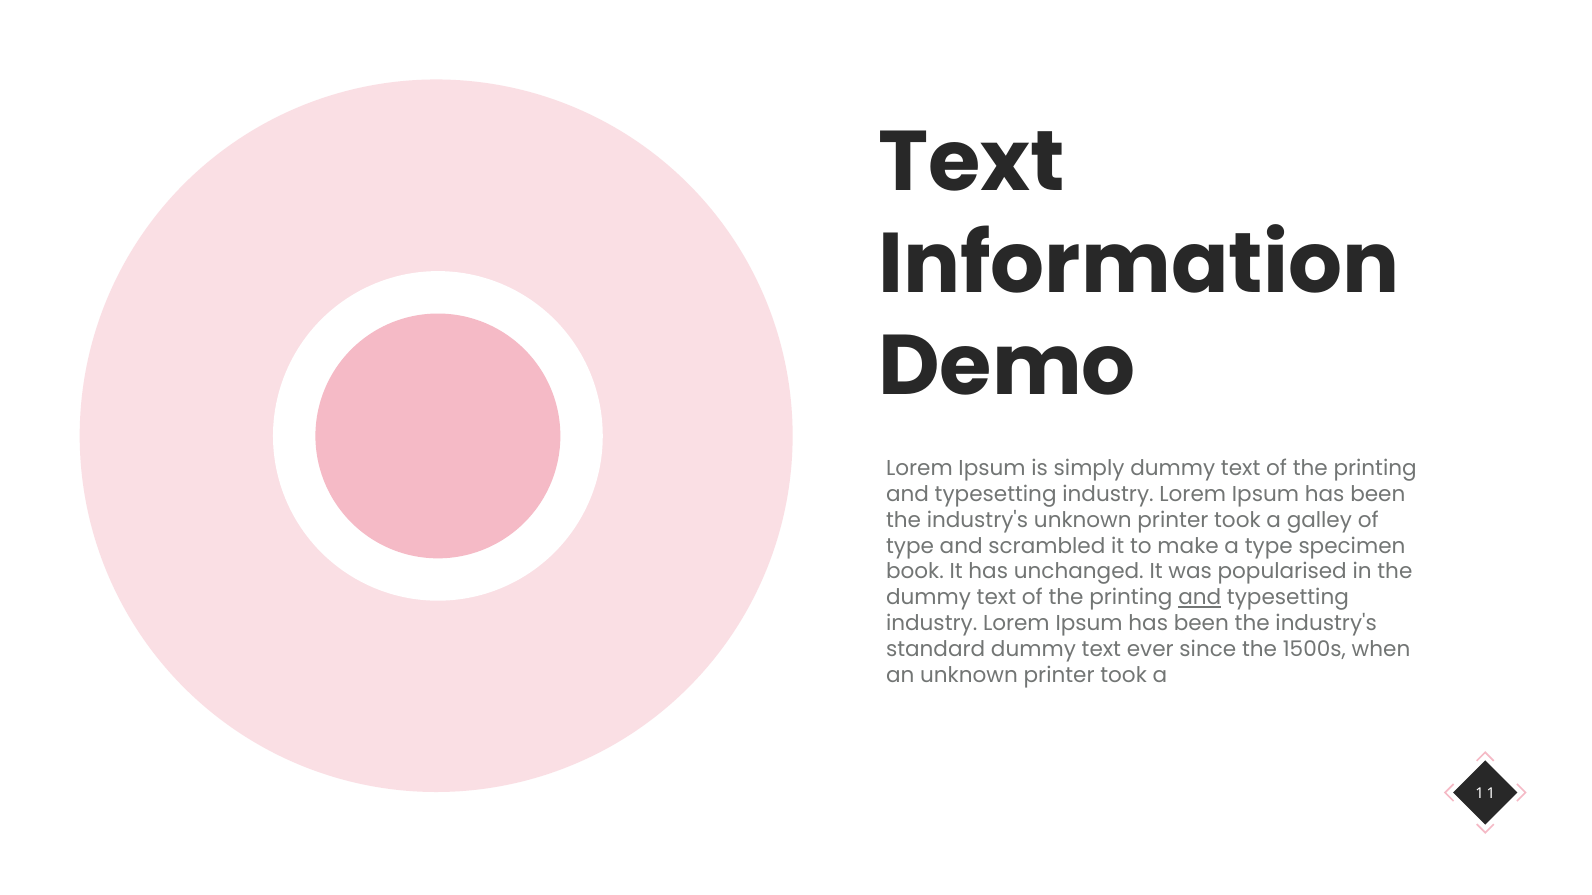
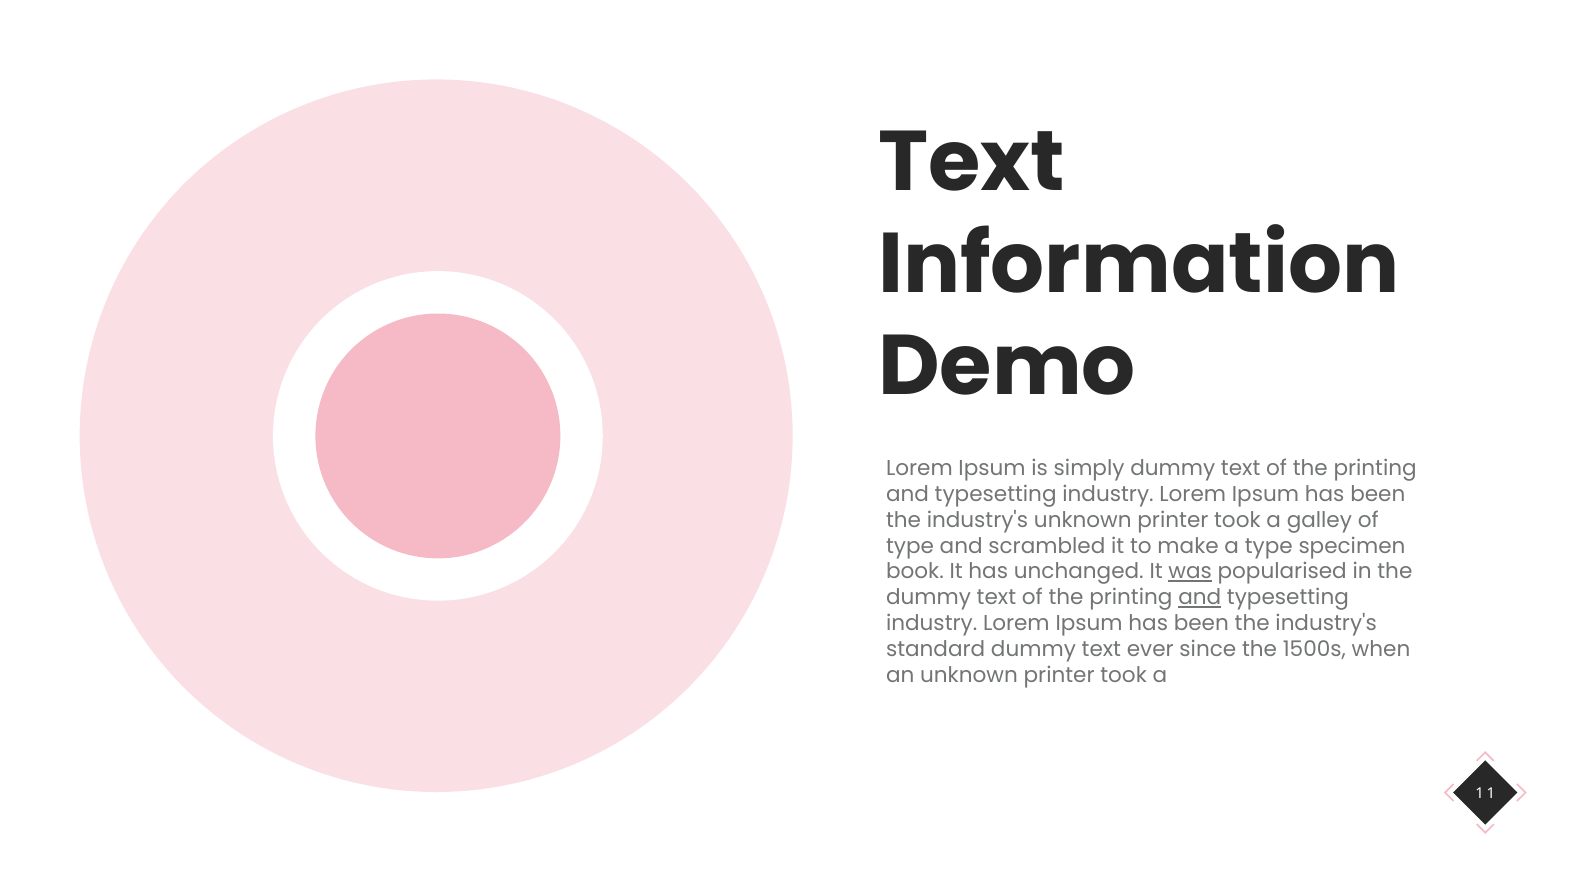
was underline: none -> present
